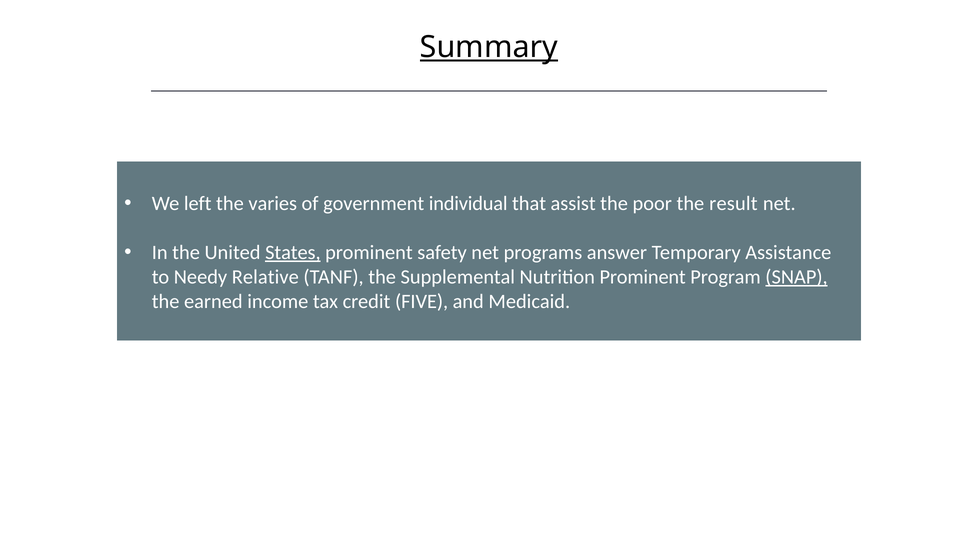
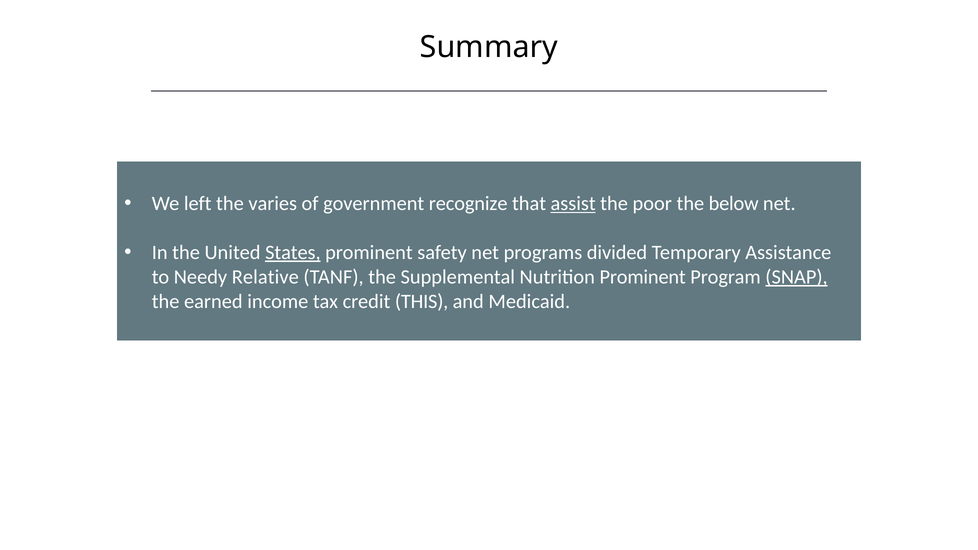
Summary underline: present -> none
individual: individual -> recognize
assist underline: none -> present
result: result -> below
answer: answer -> divided
FIVE: FIVE -> THIS
